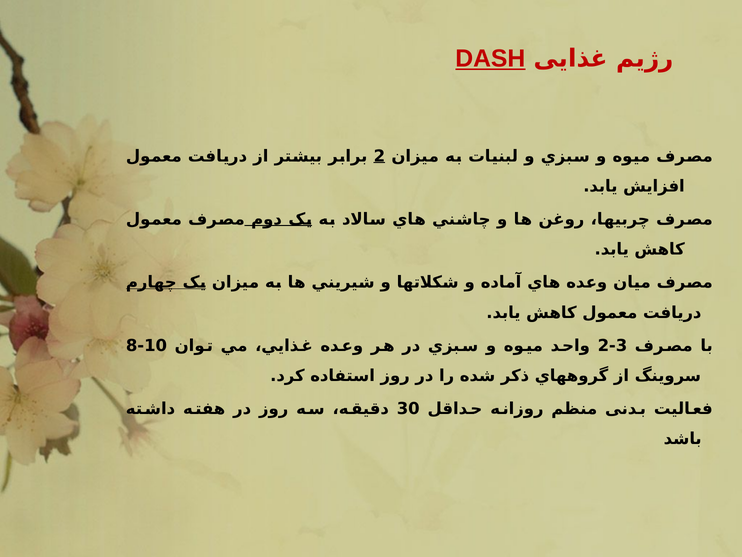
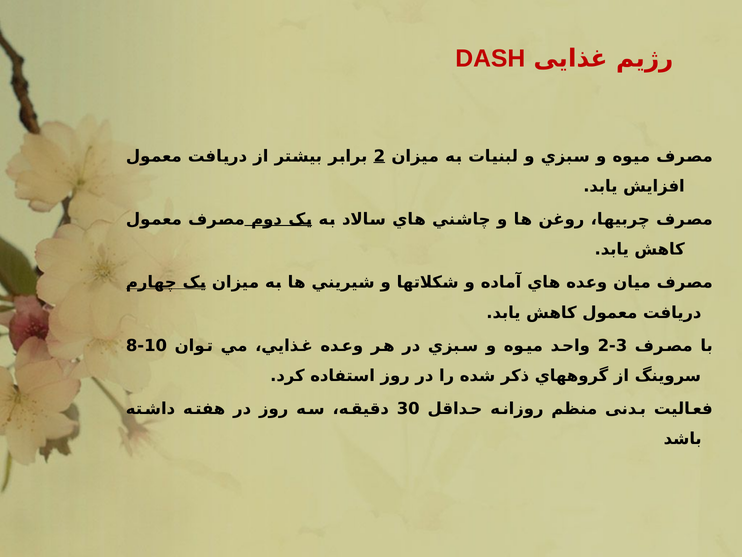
DASH underline: present -> none
